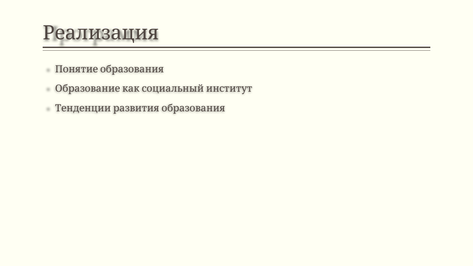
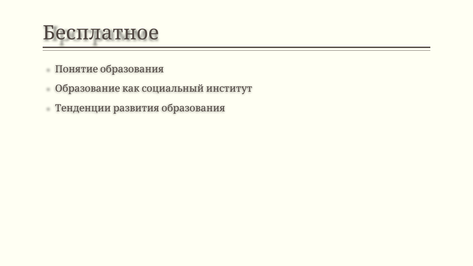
Реализация: Реализация -> Бесплатное
